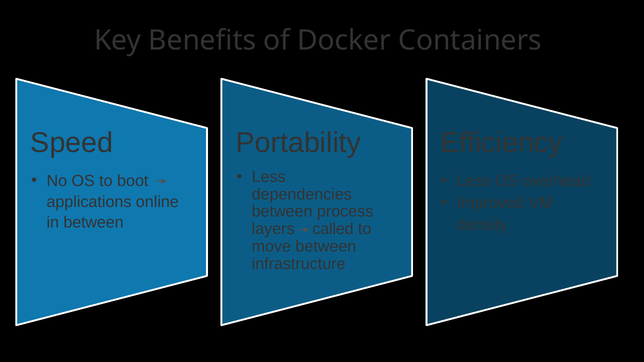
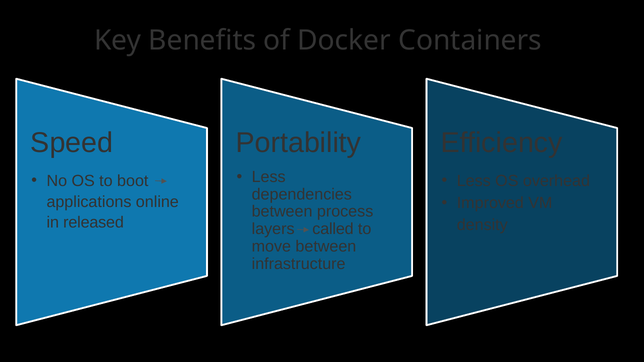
in between: between -> released
